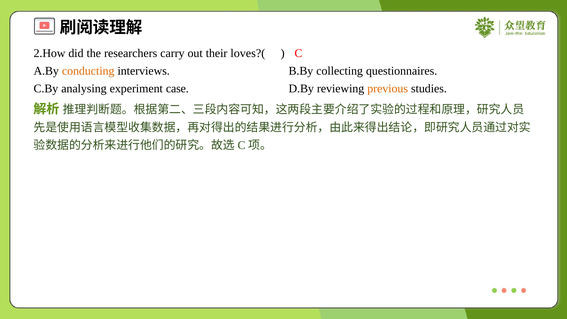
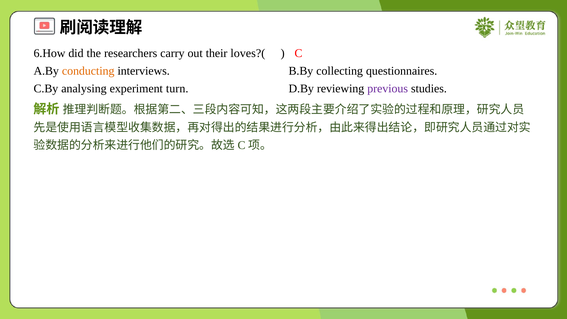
2.How: 2.How -> 6.How
case: case -> turn
previous colour: orange -> purple
